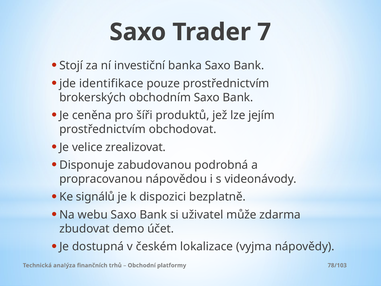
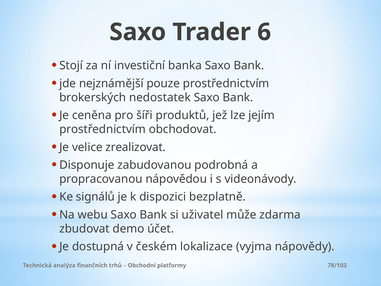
7: 7 -> 6
identifikace: identifikace -> nejznámější
obchodním: obchodním -> nedostatek
